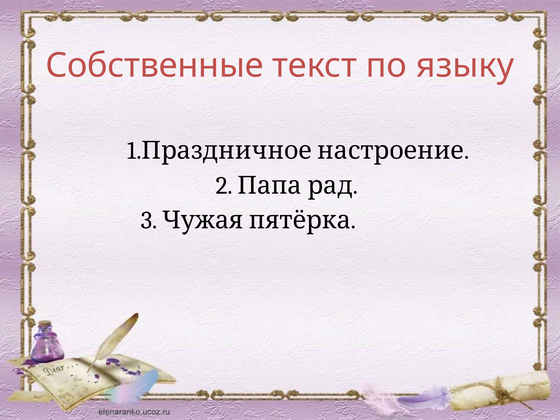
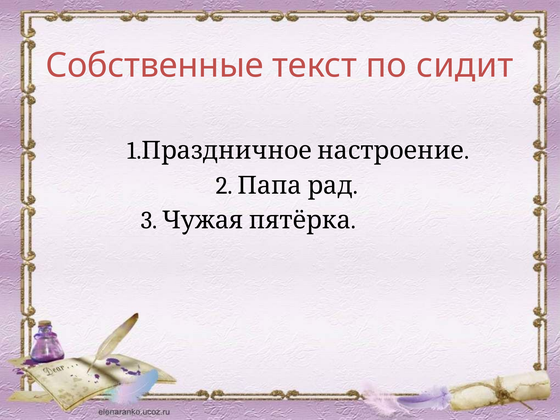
языку: языку -> сидит
